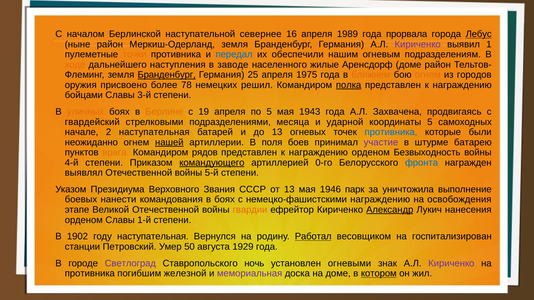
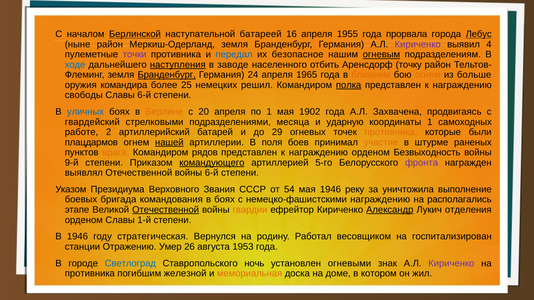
Берлинской underline: none -> present
севернее: севернее -> батареей
1989: 1989 -> 1955
1: 1 -> 4
точки colour: orange -> purple
обеспечили: обеспечили -> безопасное
огневым underline: none -> present
ходе colour: orange -> blue
наступления underline: none -> present
жилые: жилые -> отбить
Аренсдорф доме: доме -> точку
25: 25 -> 24
1975: 1975 -> 1965
городов: городов -> больше
присвоено: присвоено -> командира
78: 78 -> 25
бойцами: бойцами -> свободы
Славы 3-й: 3-й -> 6-й
уличных colour: orange -> blue
19: 19 -> 20
по 5: 5 -> 1
1943: 1943 -> 1902
ударной: ударной -> ударную
координаты 5: 5 -> 1
начале: начале -> работе
2 наступательная: наступательная -> артиллерийский
до 13: 13 -> 29
противника at (391, 132) colour: blue -> orange
неожиданно: неожиданно -> плацдармов
участие colour: purple -> orange
батарею: батарею -> раненых
4-й: 4-й -> 9-й
0-го: 0-го -> 5-го
фронта colour: blue -> purple
войны 5-й: 5-й -> 6-й
от 13: 13 -> 54
парк: парк -> реку
нанести: нанести -> бригада
освобождения: освобождения -> располагались
Отечественной at (166, 210) underline: none -> present
нанесения: нанесения -> отделения
В 1902: 1902 -> 1946
году наступательная: наступательная -> стратегическая
Работал underline: present -> none
Петровский: Петровский -> Отражению
50: 50 -> 26
1929: 1929 -> 1953
Светлоград colour: purple -> blue
мемориальная colour: purple -> orange
котором underline: present -> none
